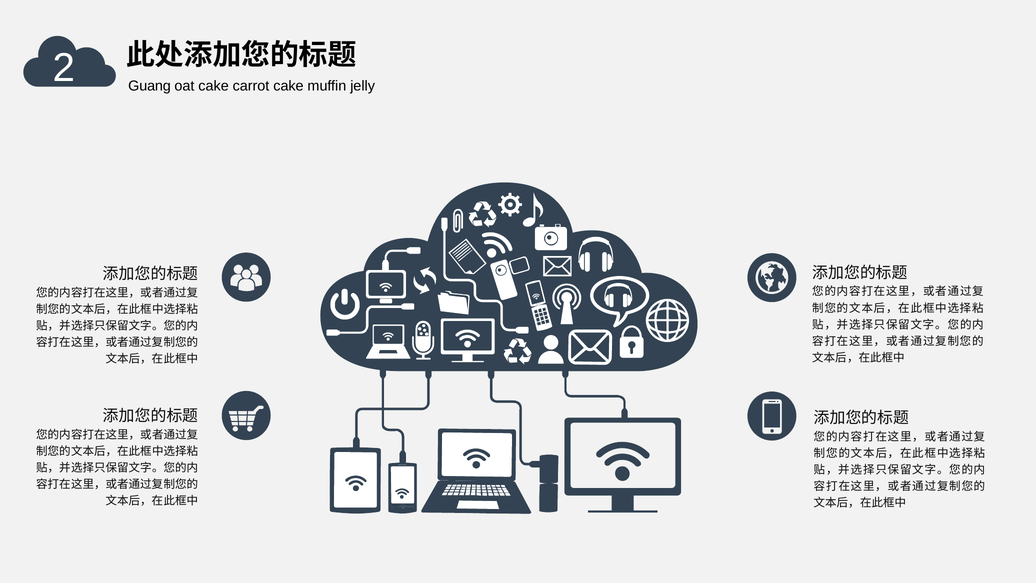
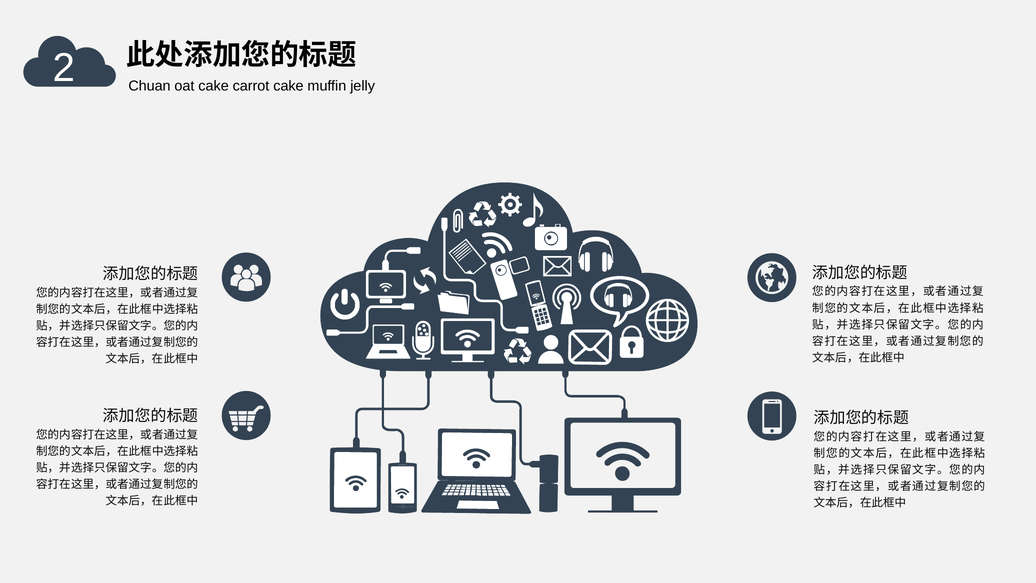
Guang: Guang -> Chuan
